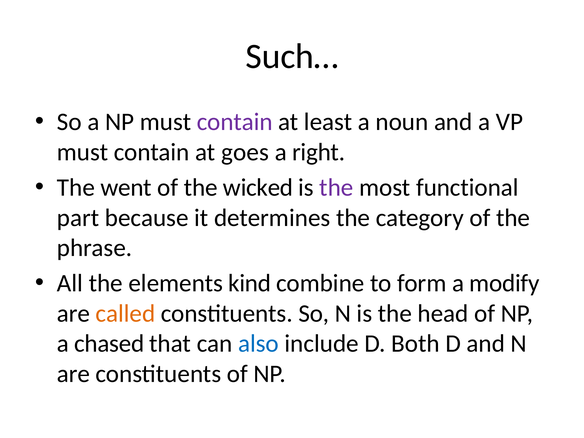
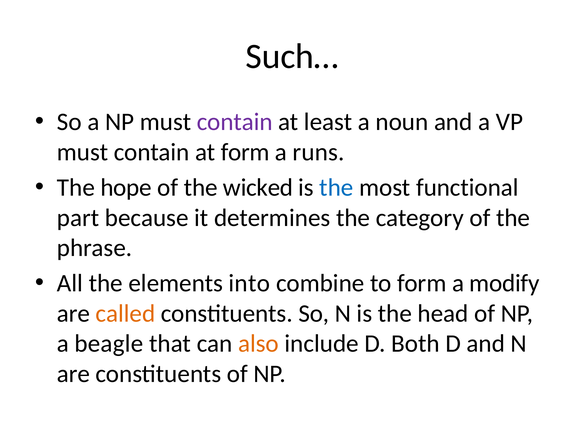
at goes: goes -> form
right: right -> runs
went: went -> hope
the at (336, 188) colour: purple -> blue
kind: kind -> into
chased: chased -> beagle
also colour: blue -> orange
